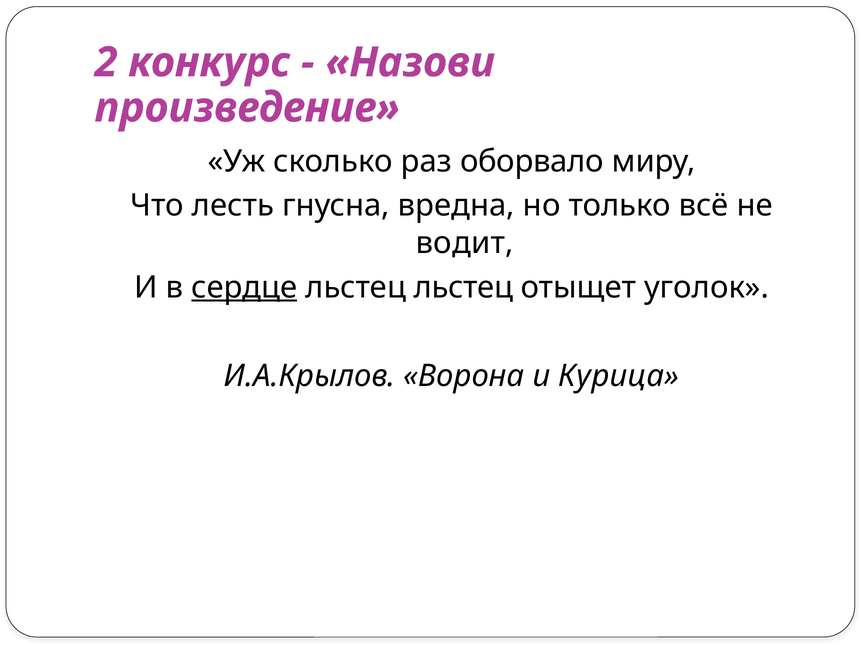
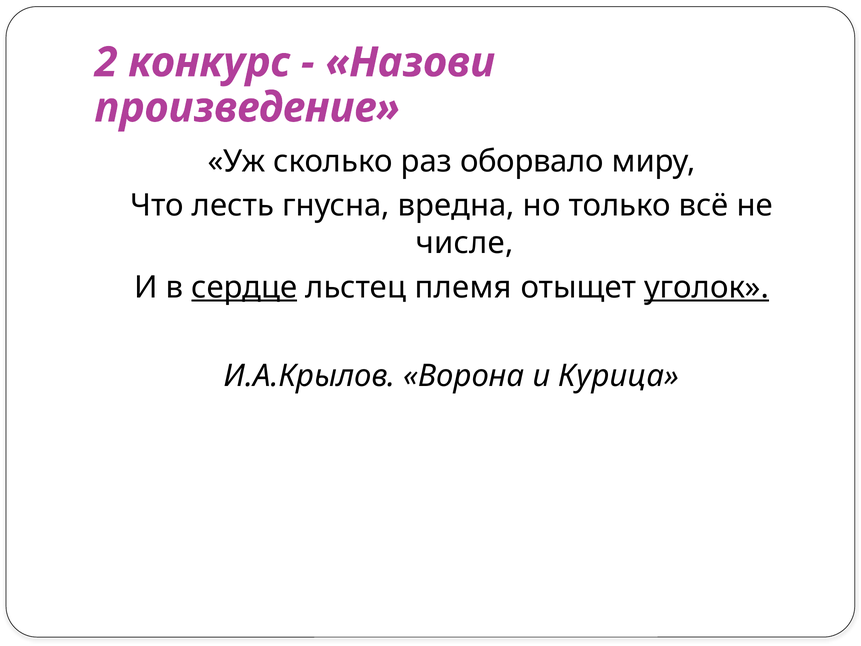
водит: водит -> числе
льстец льстец: льстец -> племя
уголок underline: none -> present
